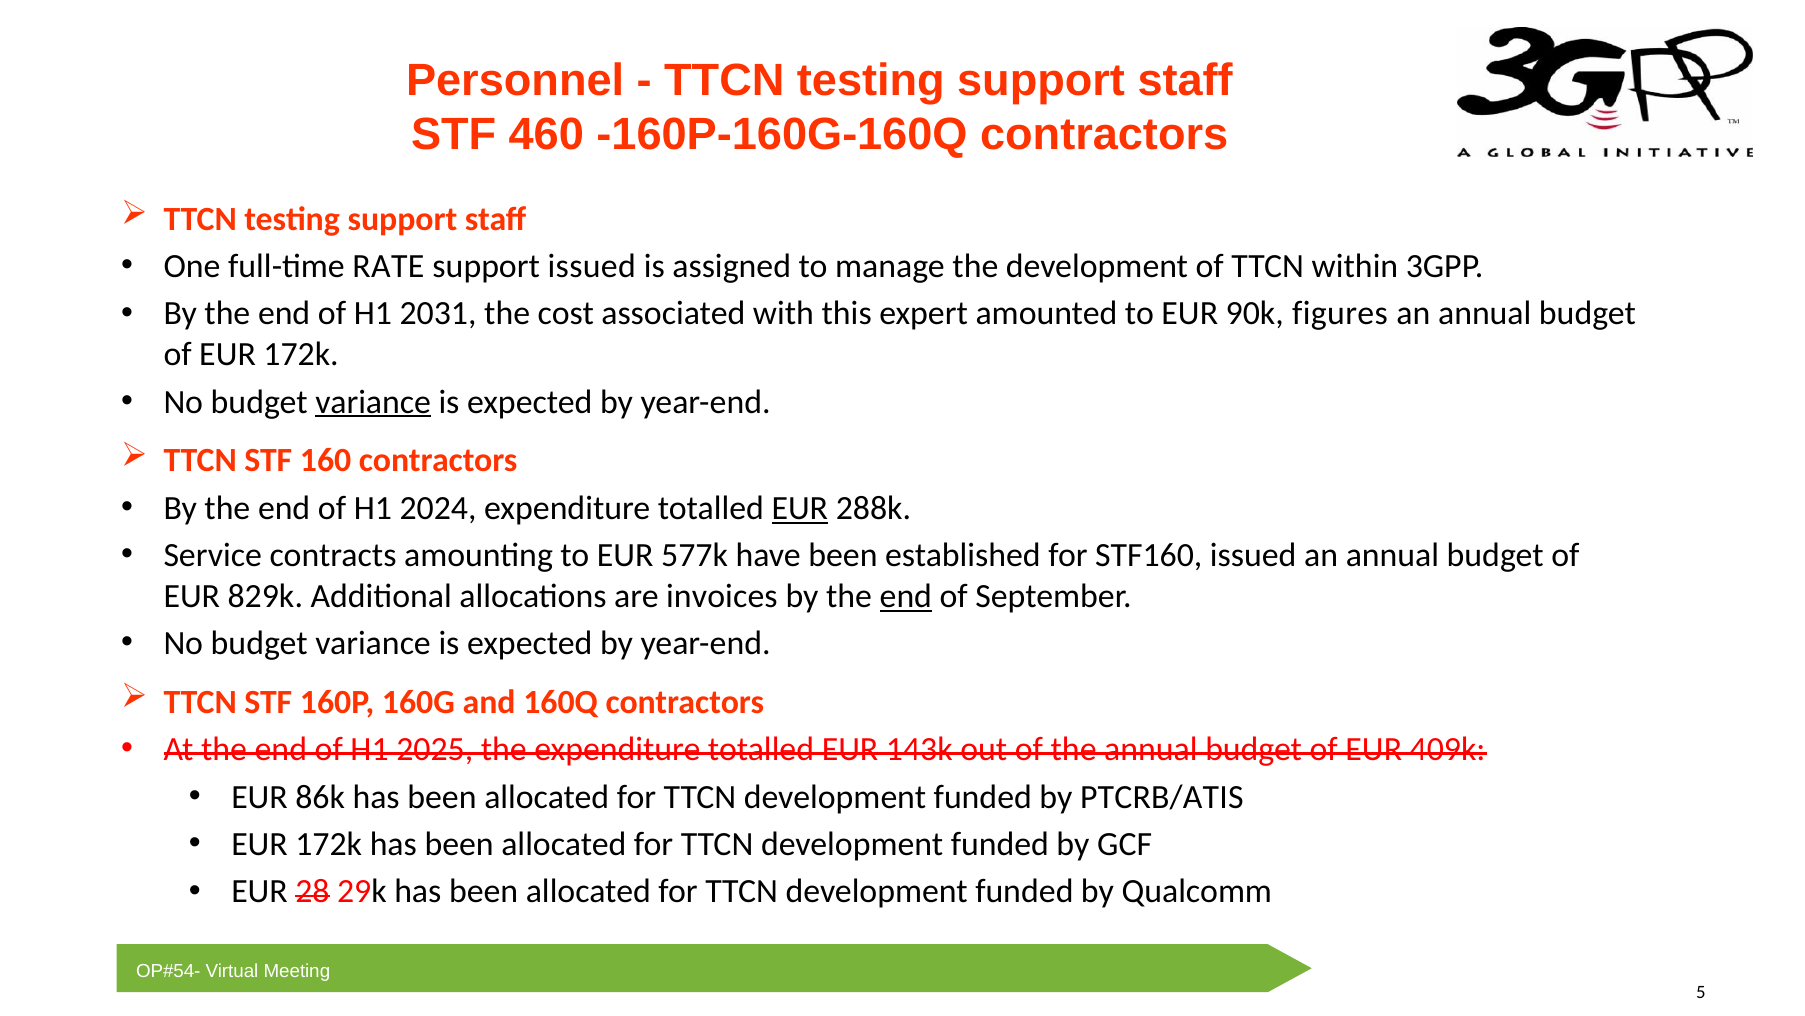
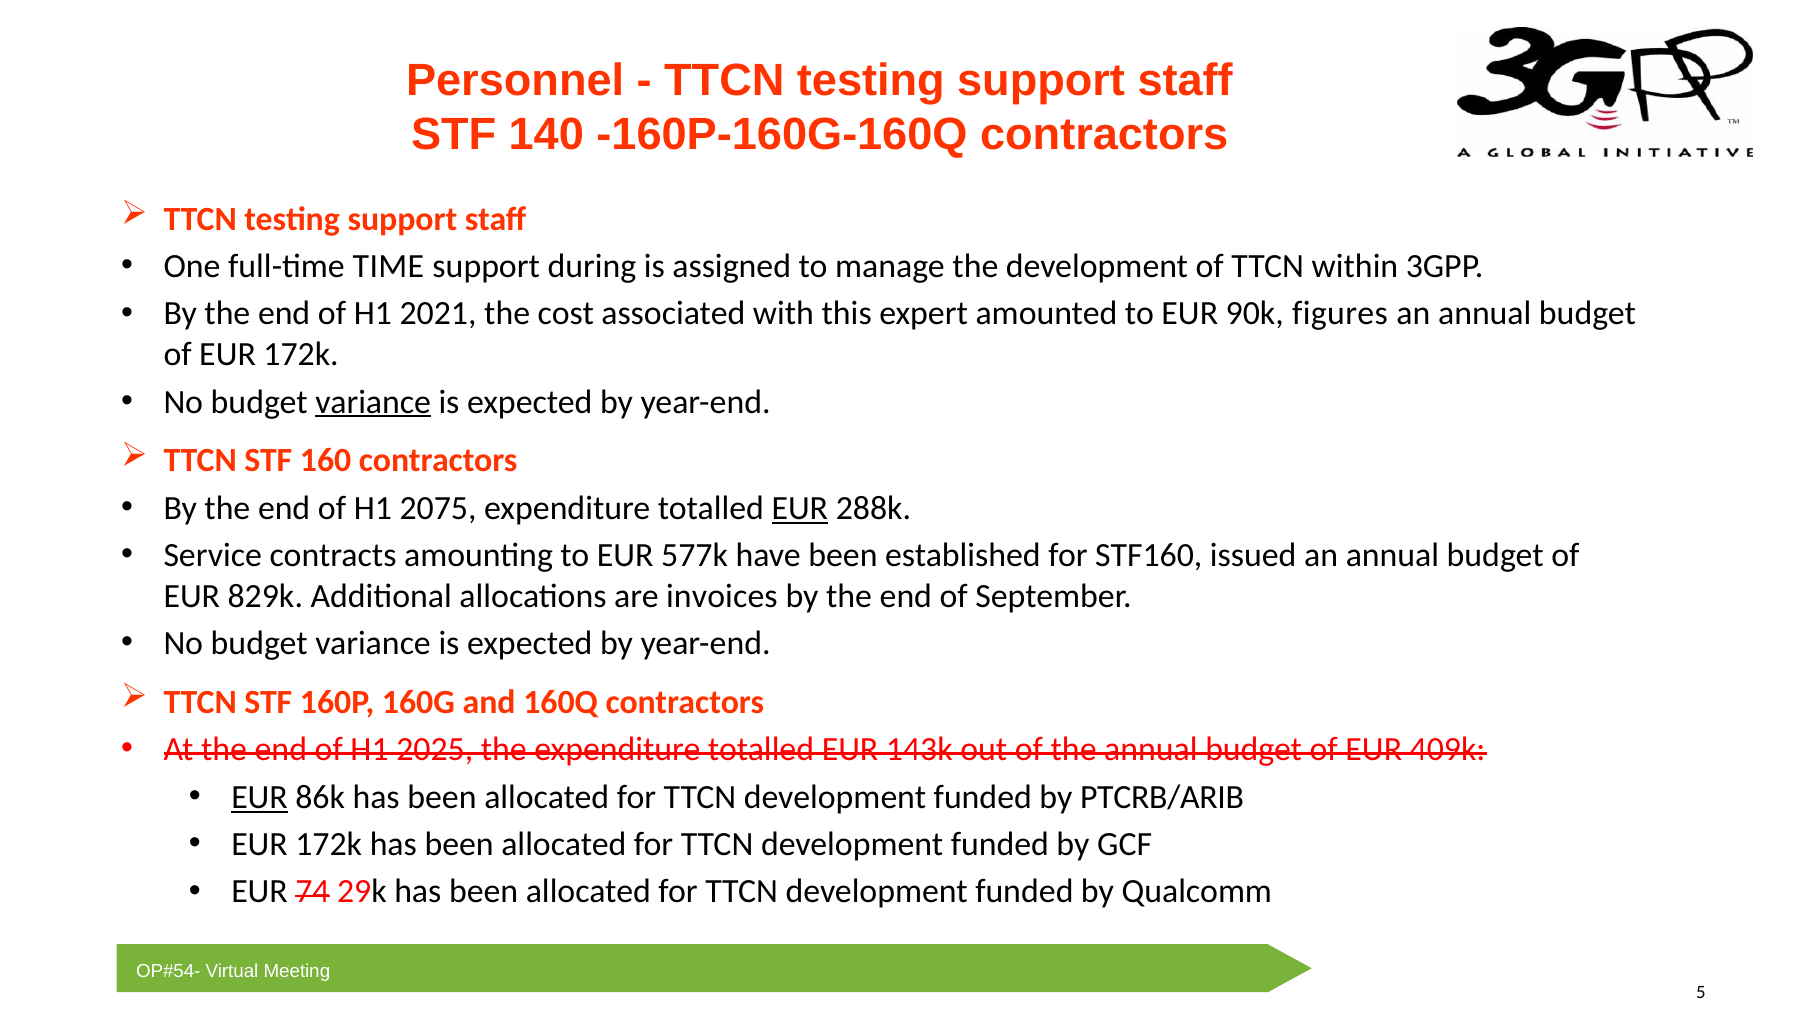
460: 460 -> 140
RATE: RATE -> TIME
support issued: issued -> during
2031: 2031 -> 2021
2024: 2024 -> 2075
end at (906, 596) underline: present -> none
EUR at (259, 796) underline: none -> present
PTCRB/ATIS: PTCRB/ATIS -> PTCRB/ARIB
28: 28 -> 74
